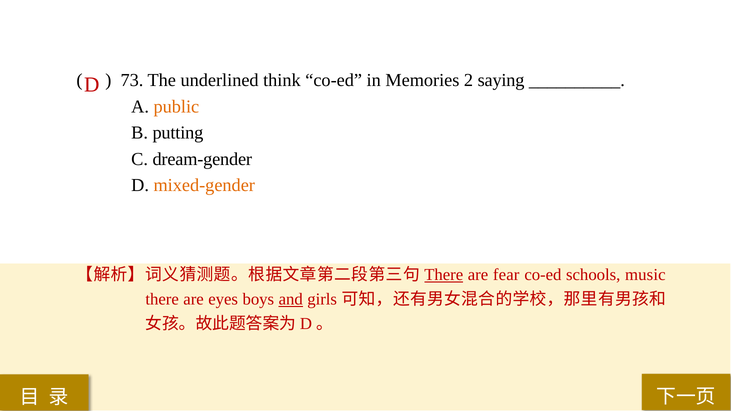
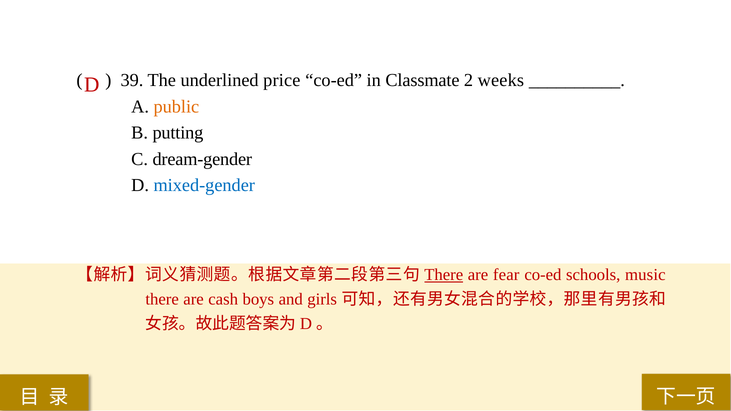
73: 73 -> 39
think: think -> price
Memories: Memories -> Classmate
saying: saying -> weeks
mixed-gender colour: orange -> blue
eyes: eyes -> cash
and underline: present -> none
